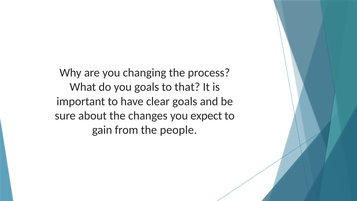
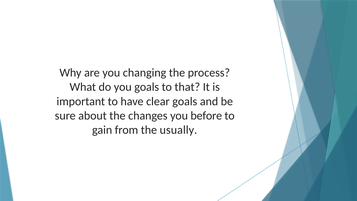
expect: expect -> before
people: people -> usually
